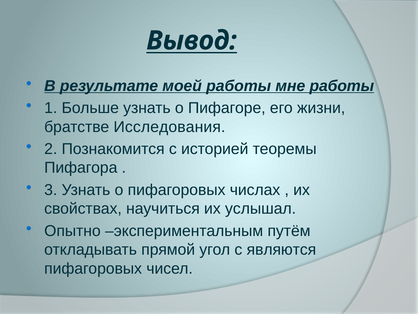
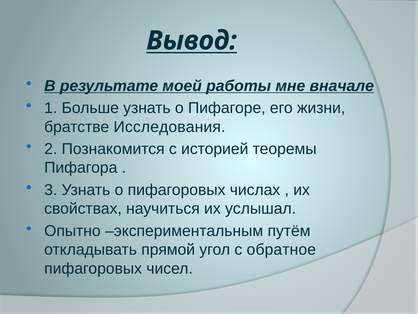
мне работы: работы -> вначале
являются: являются -> обратное
